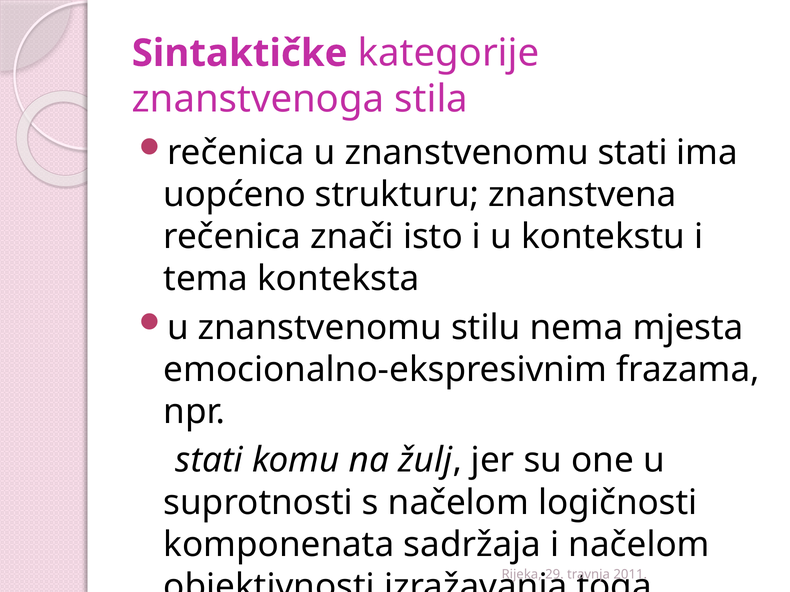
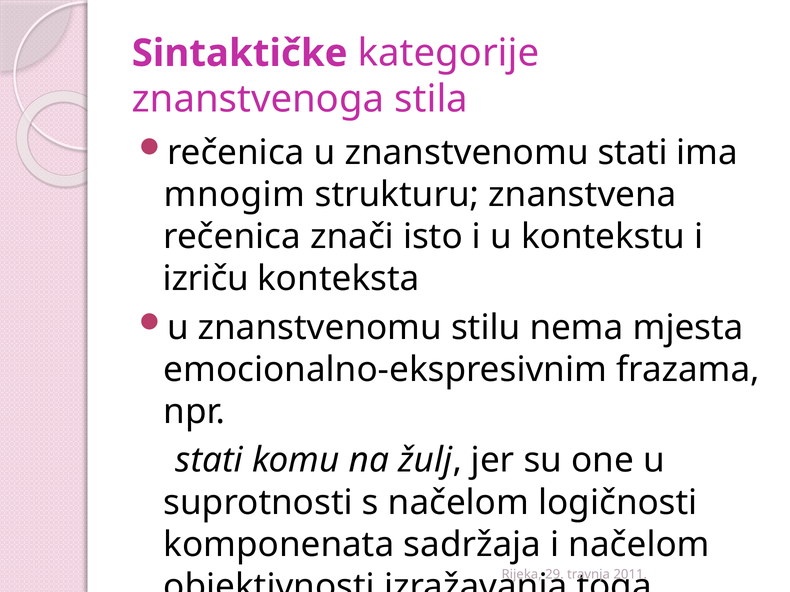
uopćeno: uopćeno -> mnogim
tema: tema -> izriču
